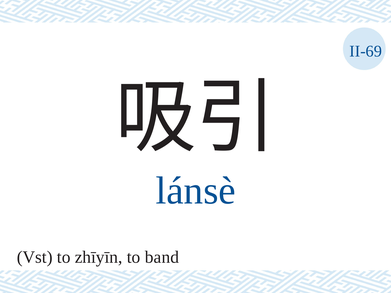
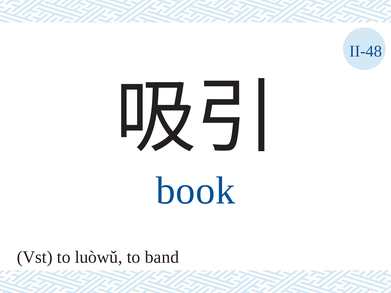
II-69: II-69 -> II-48
lánsè: lánsè -> book
zhīyīn: zhīyīn -> luòwǔ
